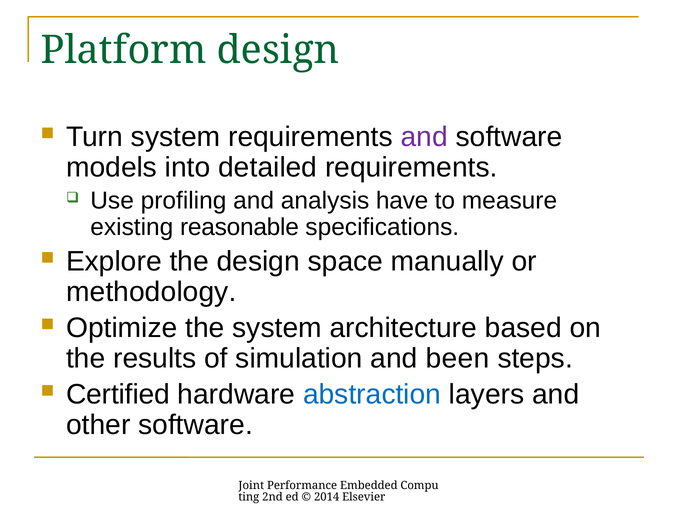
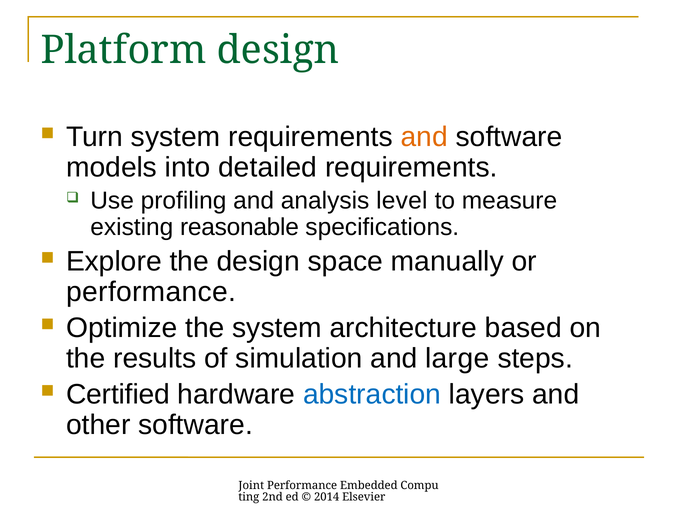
and at (424, 137) colour: purple -> orange
have: have -> level
methodology at (151, 292): methodology -> performance
been: been -> large
